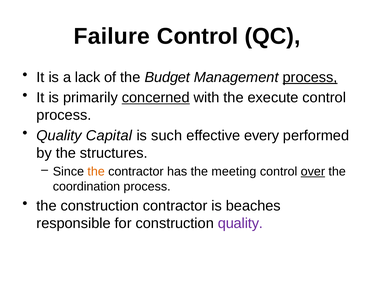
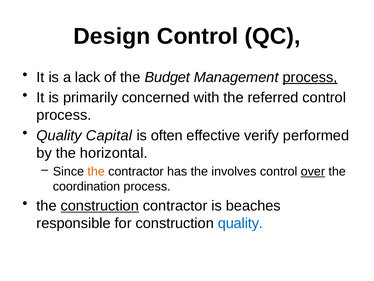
Failure: Failure -> Design
concerned underline: present -> none
execute: execute -> referred
such: such -> often
every: every -> verify
structures: structures -> horizontal
meeting: meeting -> involves
construction at (100, 206) underline: none -> present
quality at (240, 223) colour: purple -> blue
